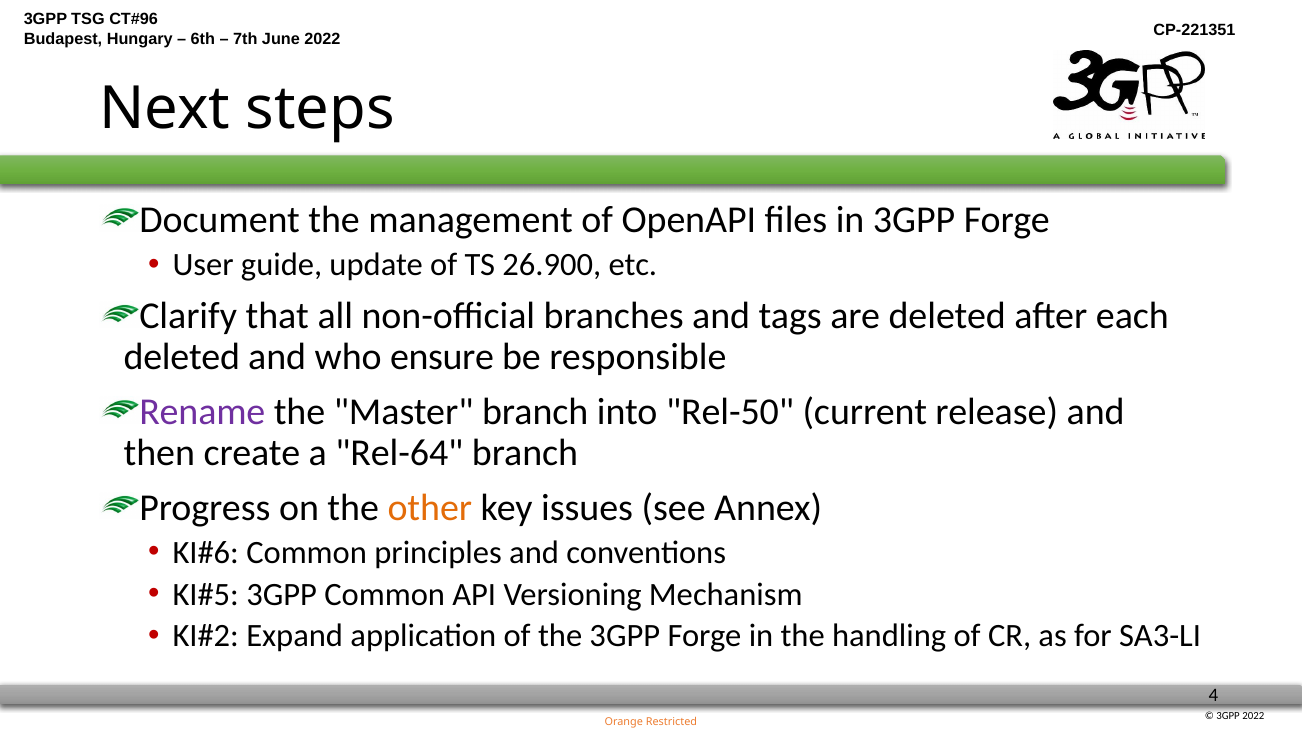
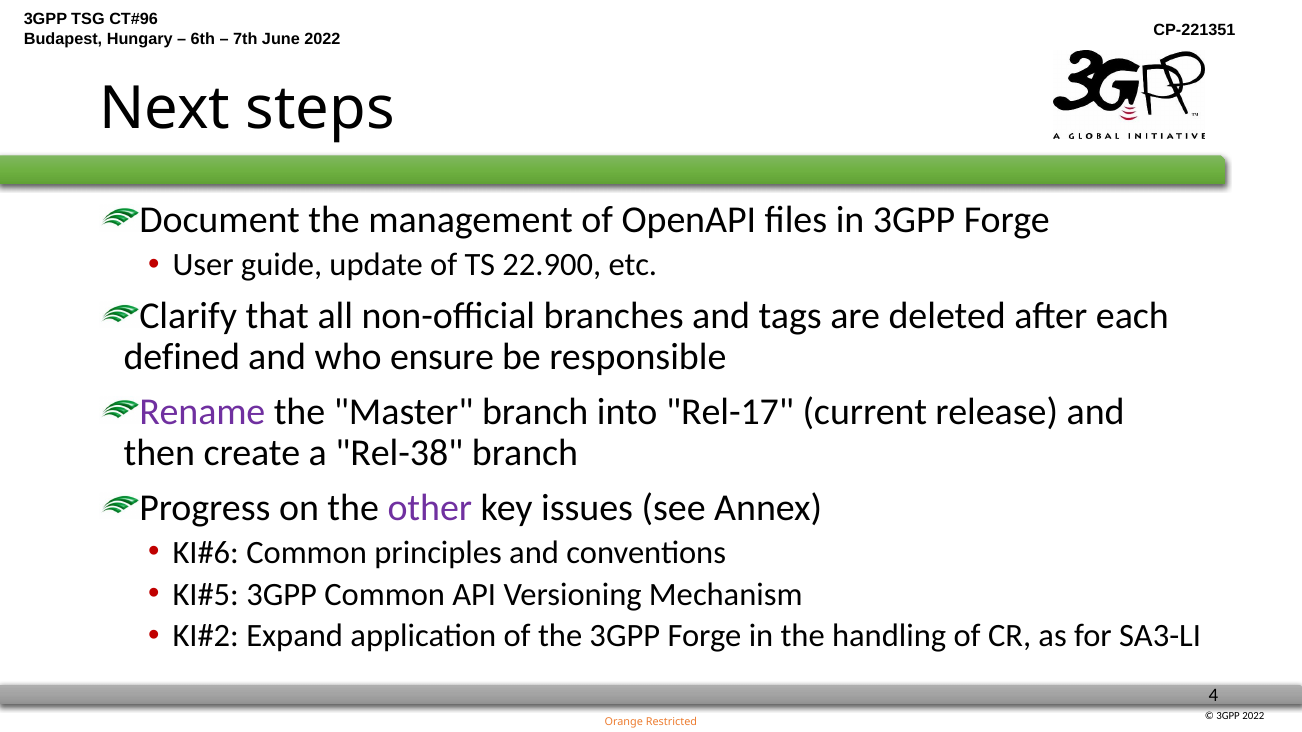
26.900: 26.900 -> 22.900
deleted at (182, 358): deleted -> defined
Rel-50: Rel-50 -> Rel-17
Rel-64: Rel-64 -> Rel-38
other colour: orange -> purple
